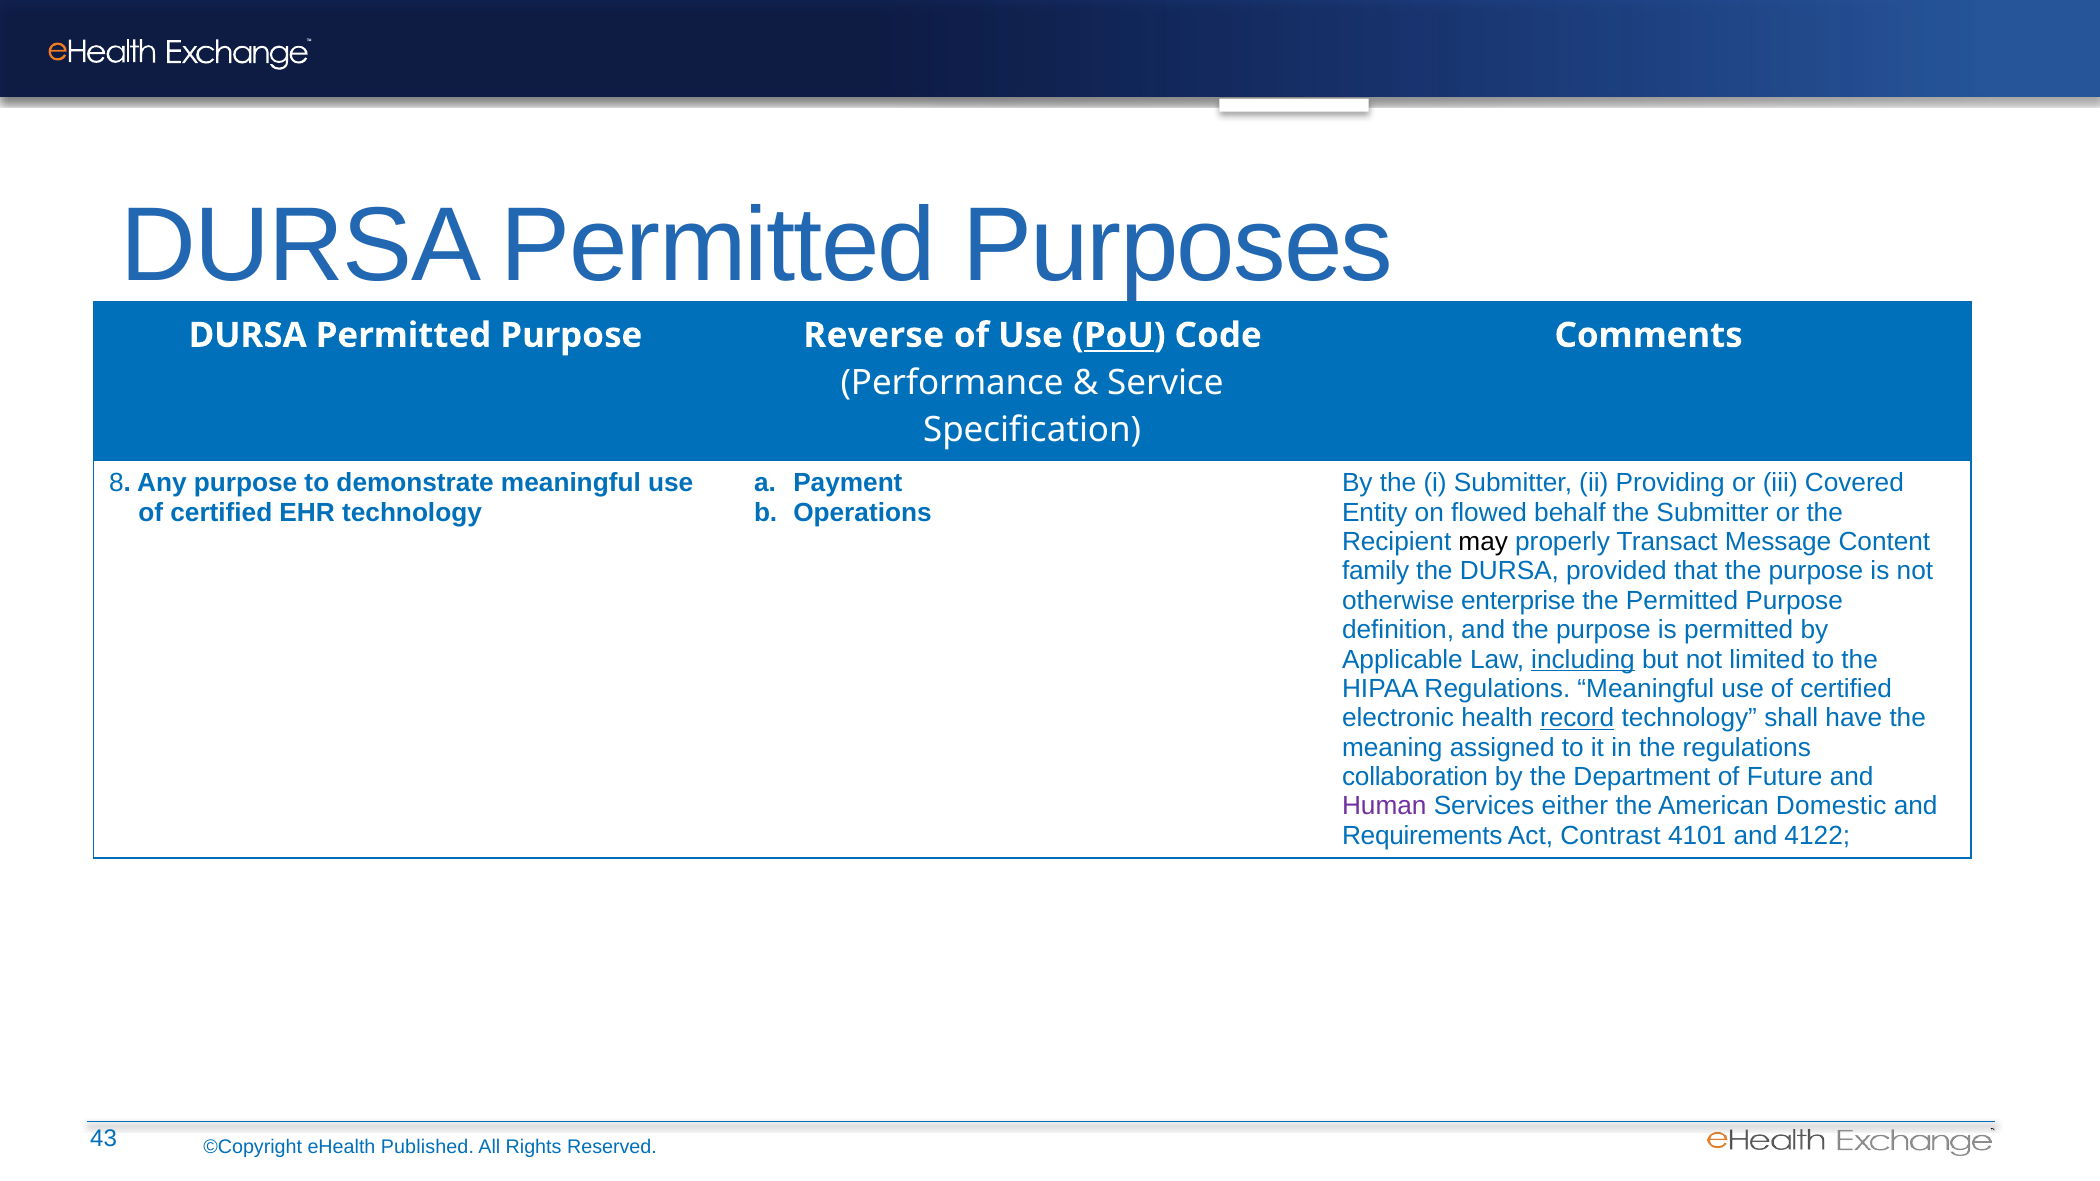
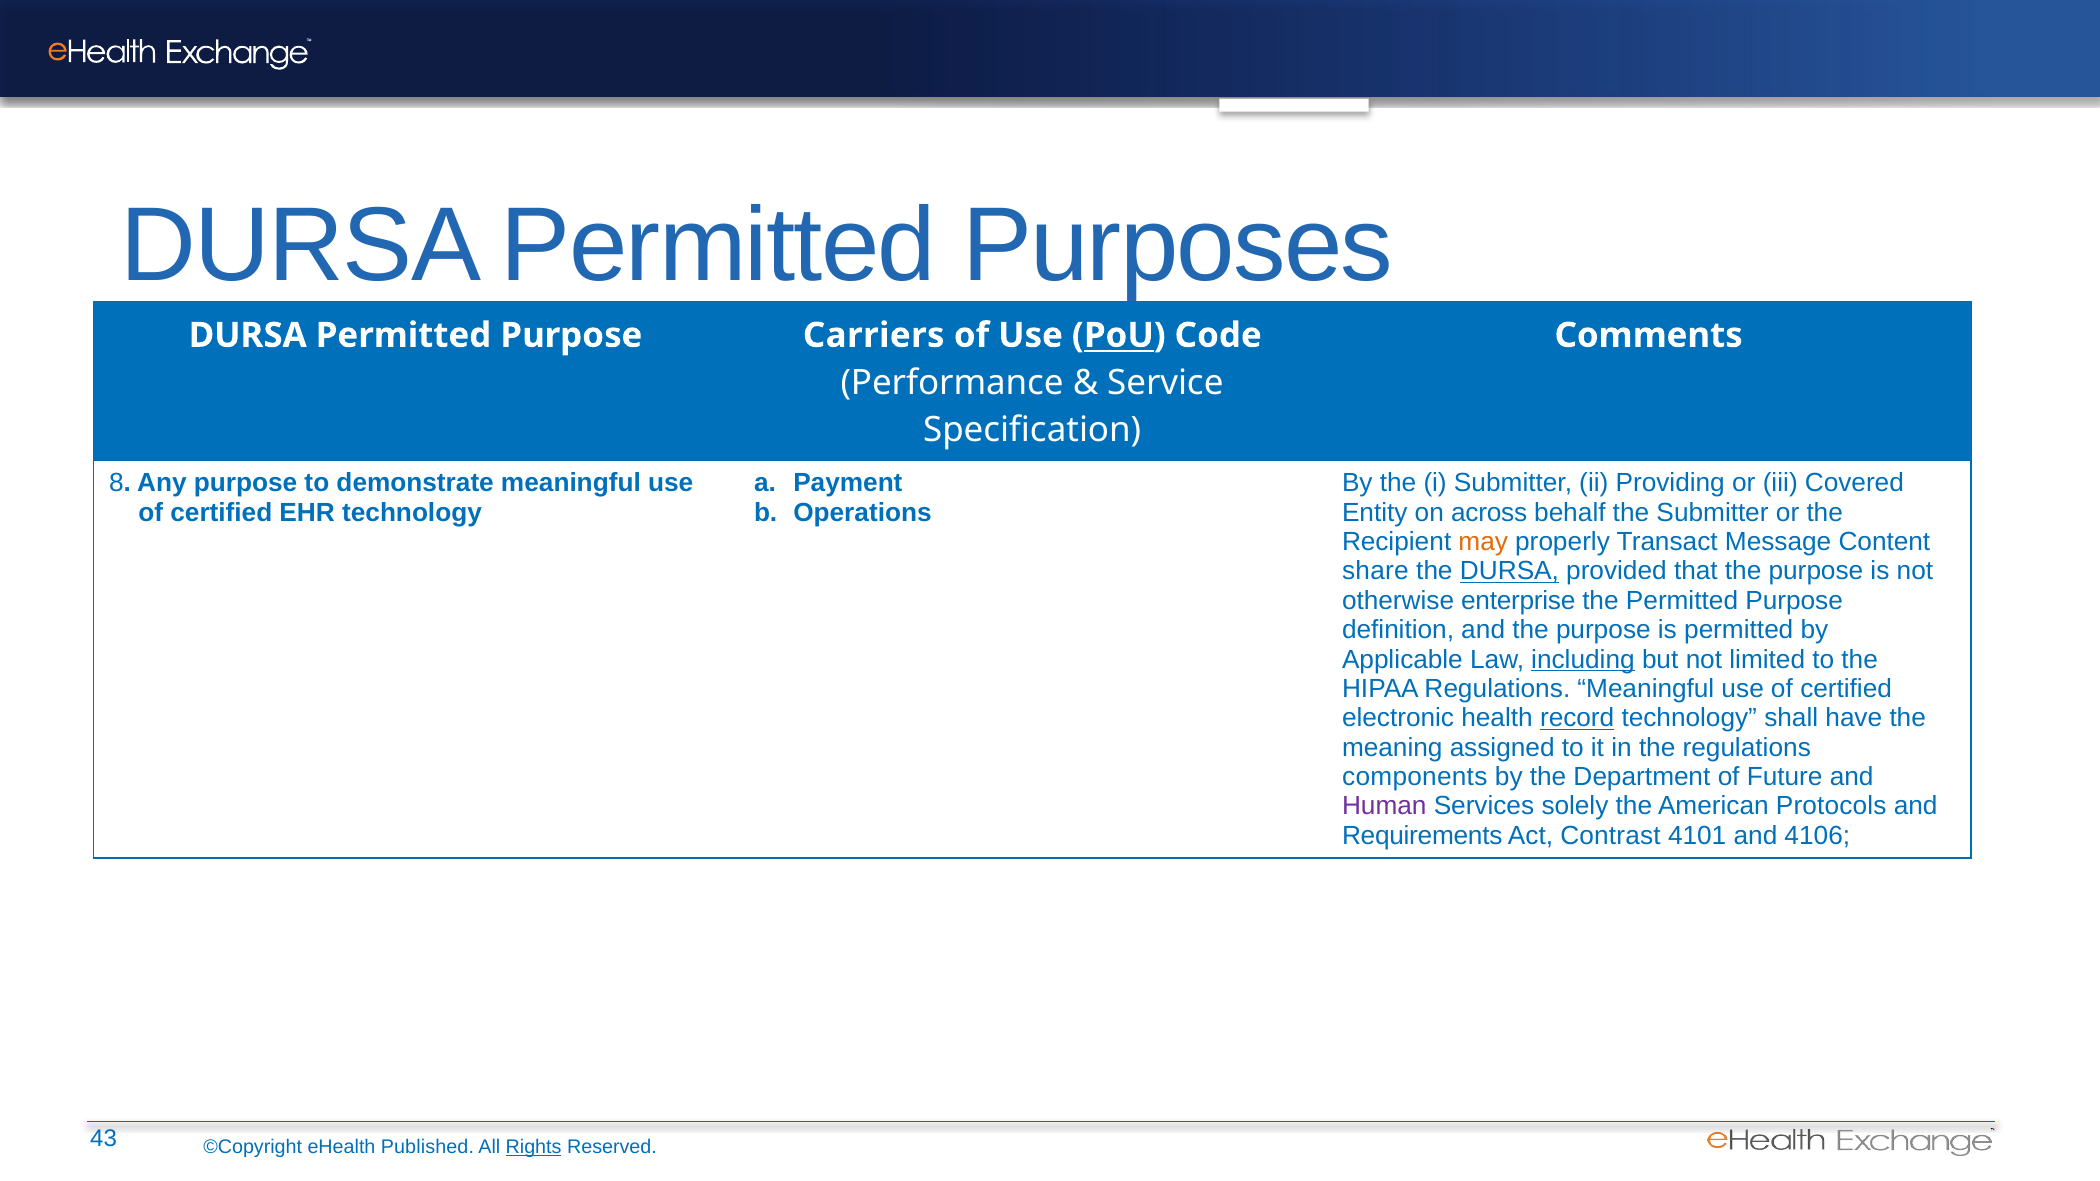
Reverse: Reverse -> Carriers
flowed: flowed -> across
may colour: black -> orange
family: family -> share
DURSA at (1509, 571) underline: none -> present
collaboration: collaboration -> components
either: either -> solely
Domestic: Domestic -> Protocols
4122: 4122 -> 4106
Rights underline: none -> present
